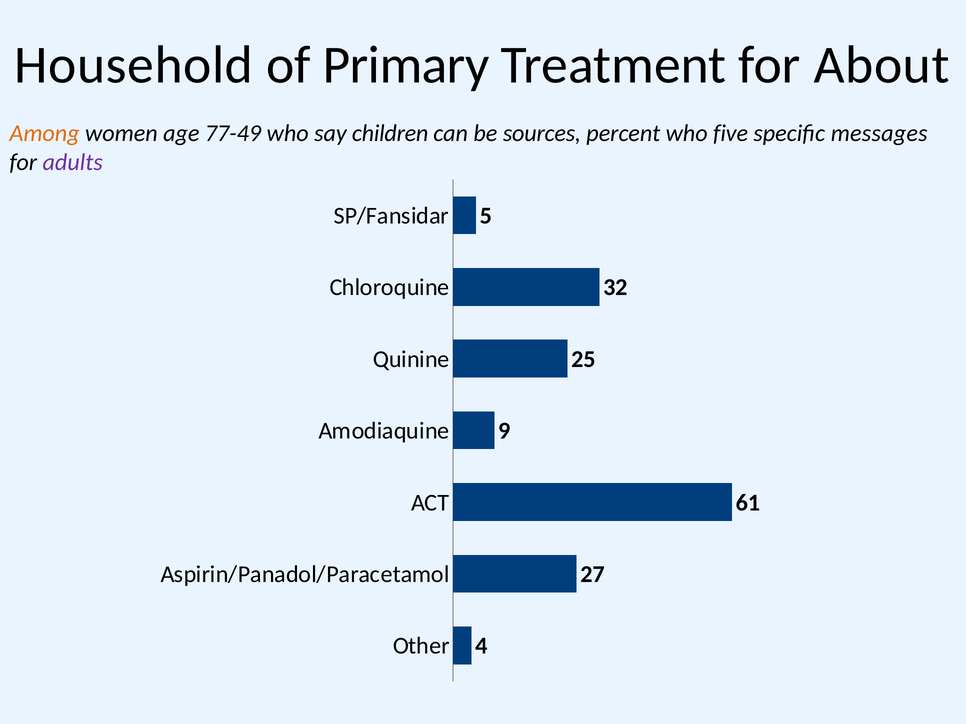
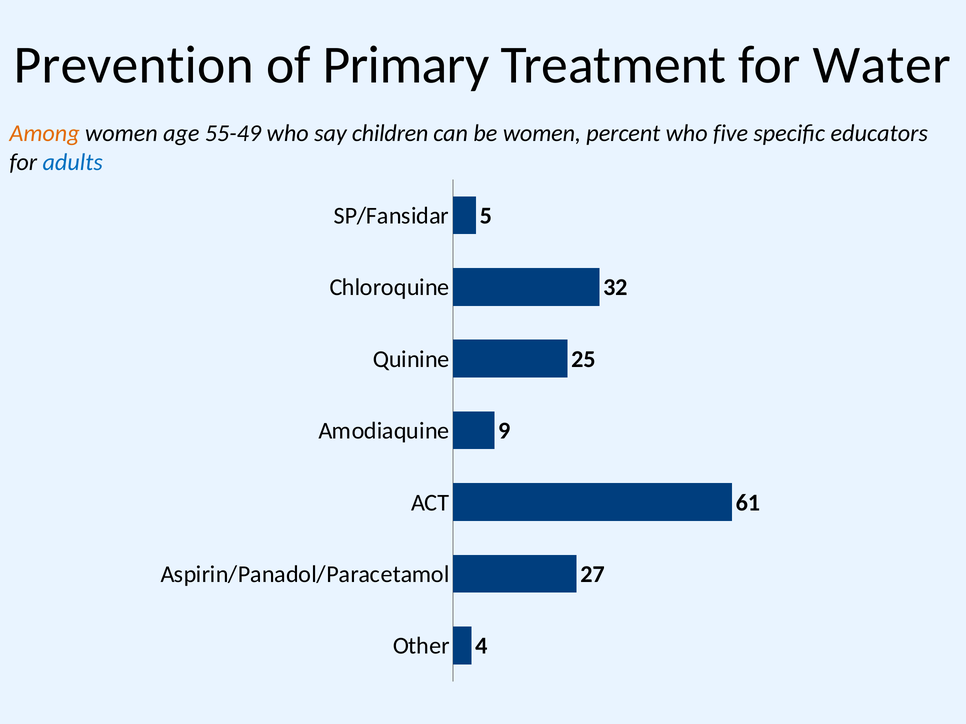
Household: Household -> Prevention
About: About -> Water
77-49: 77-49 -> 55-49
be sources: sources -> women
messages: messages -> educators
adults colour: purple -> blue
